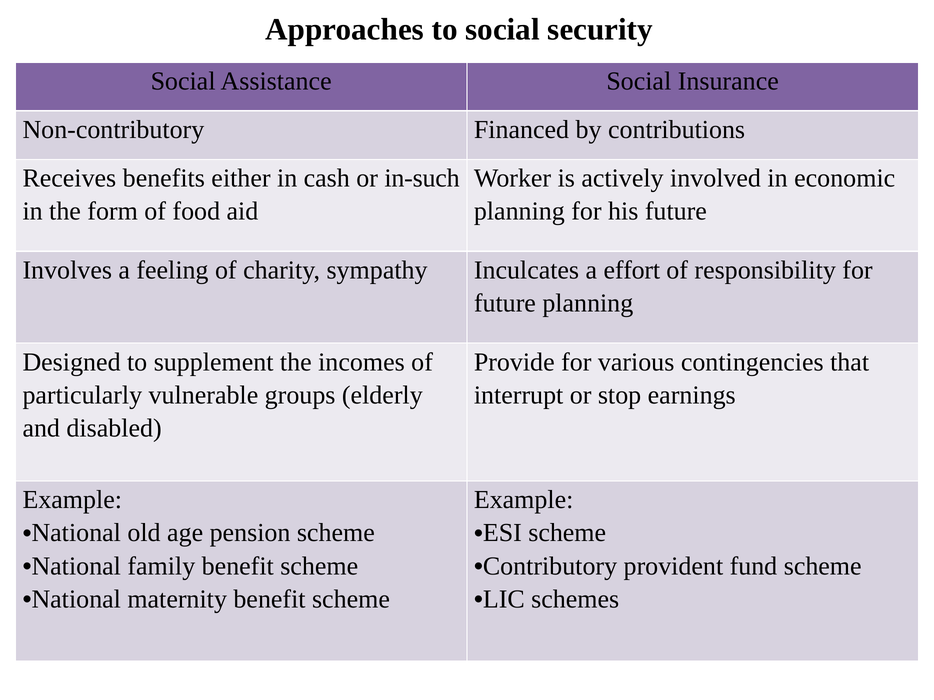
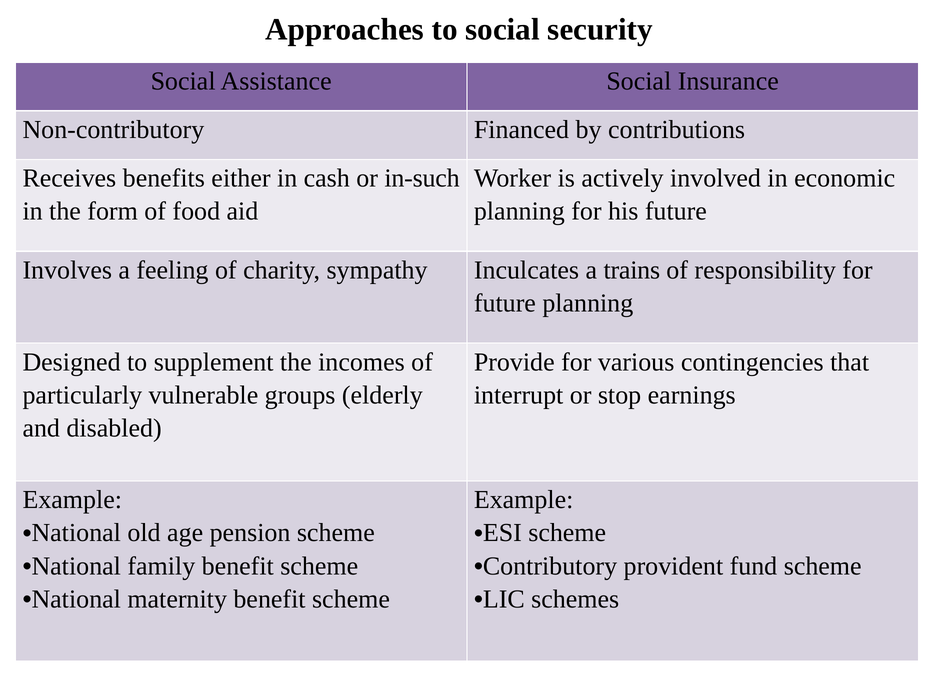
effort: effort -> trains
